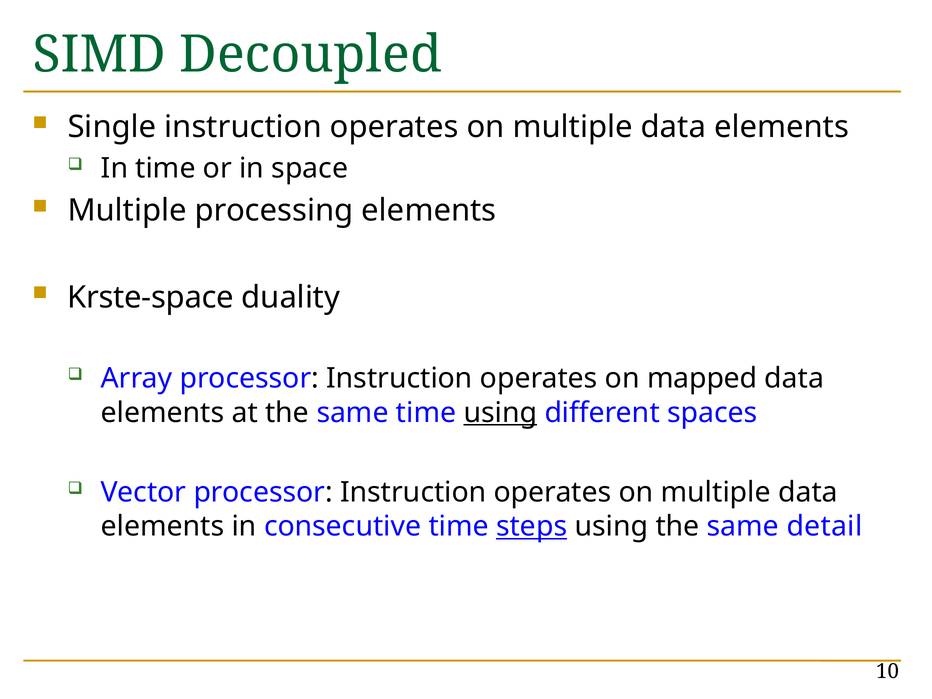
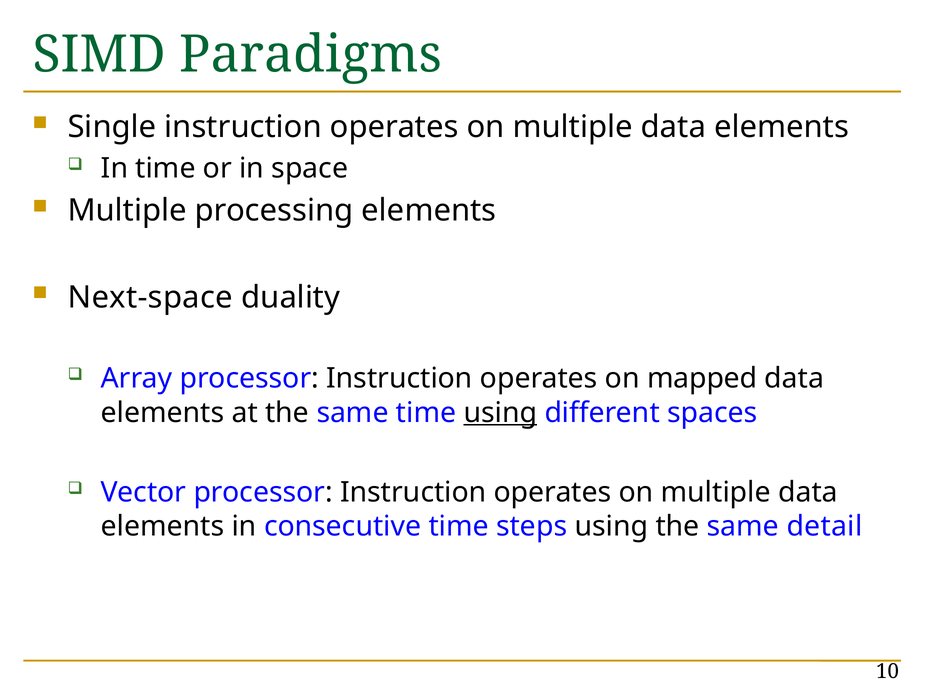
Decoupled: Decoupled -> Paradigms
Krste-space: Krste-space -> Next-space
steps underline: present -> none
